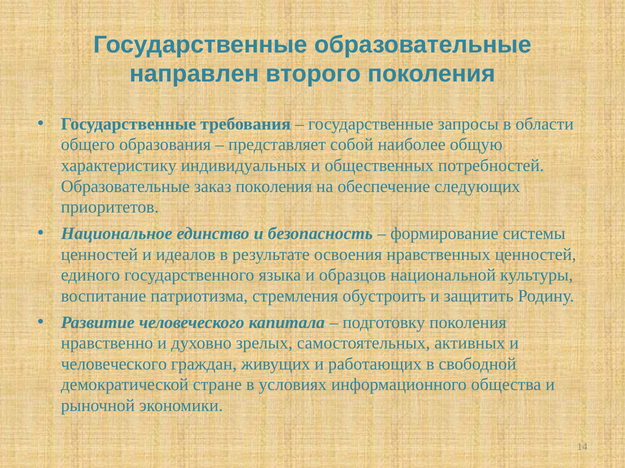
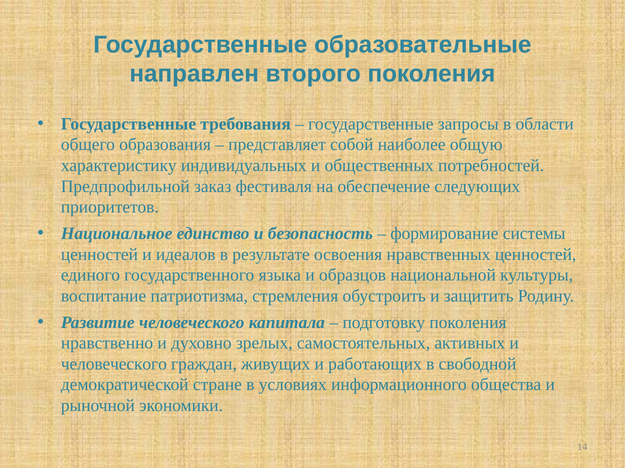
Образовательные at (125, 187): Образовательные -> Предпрофильной
заказ поколения: поколения -> фестиваля
